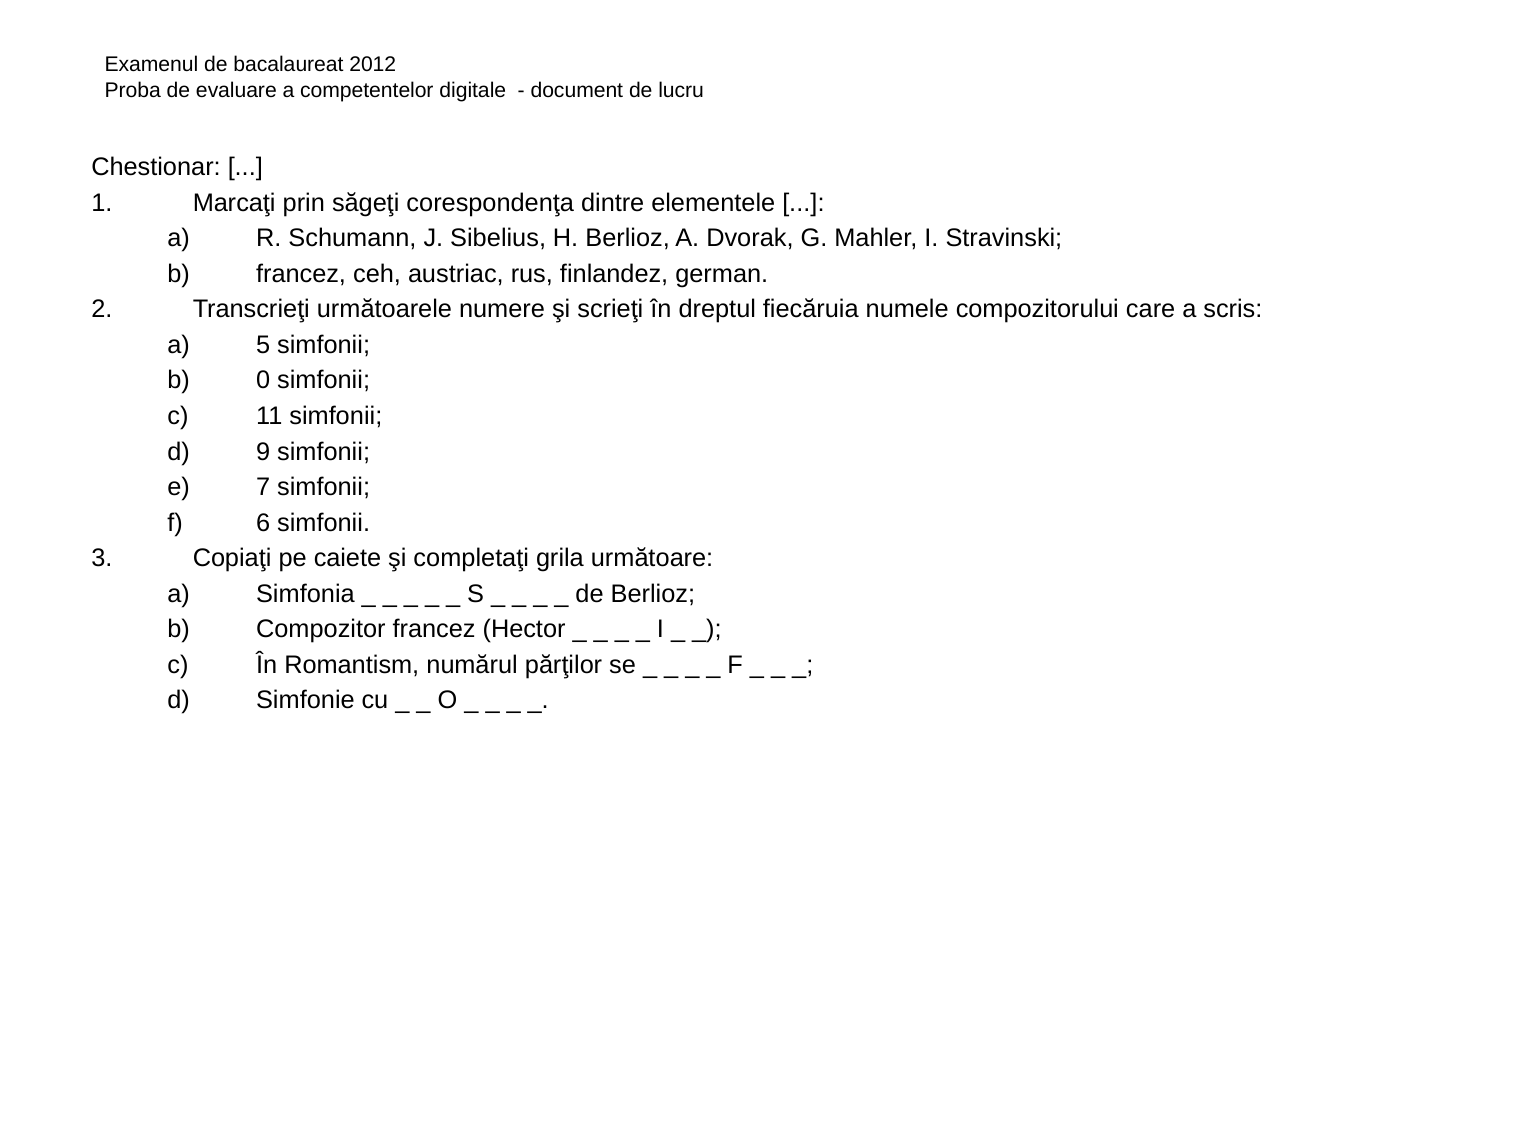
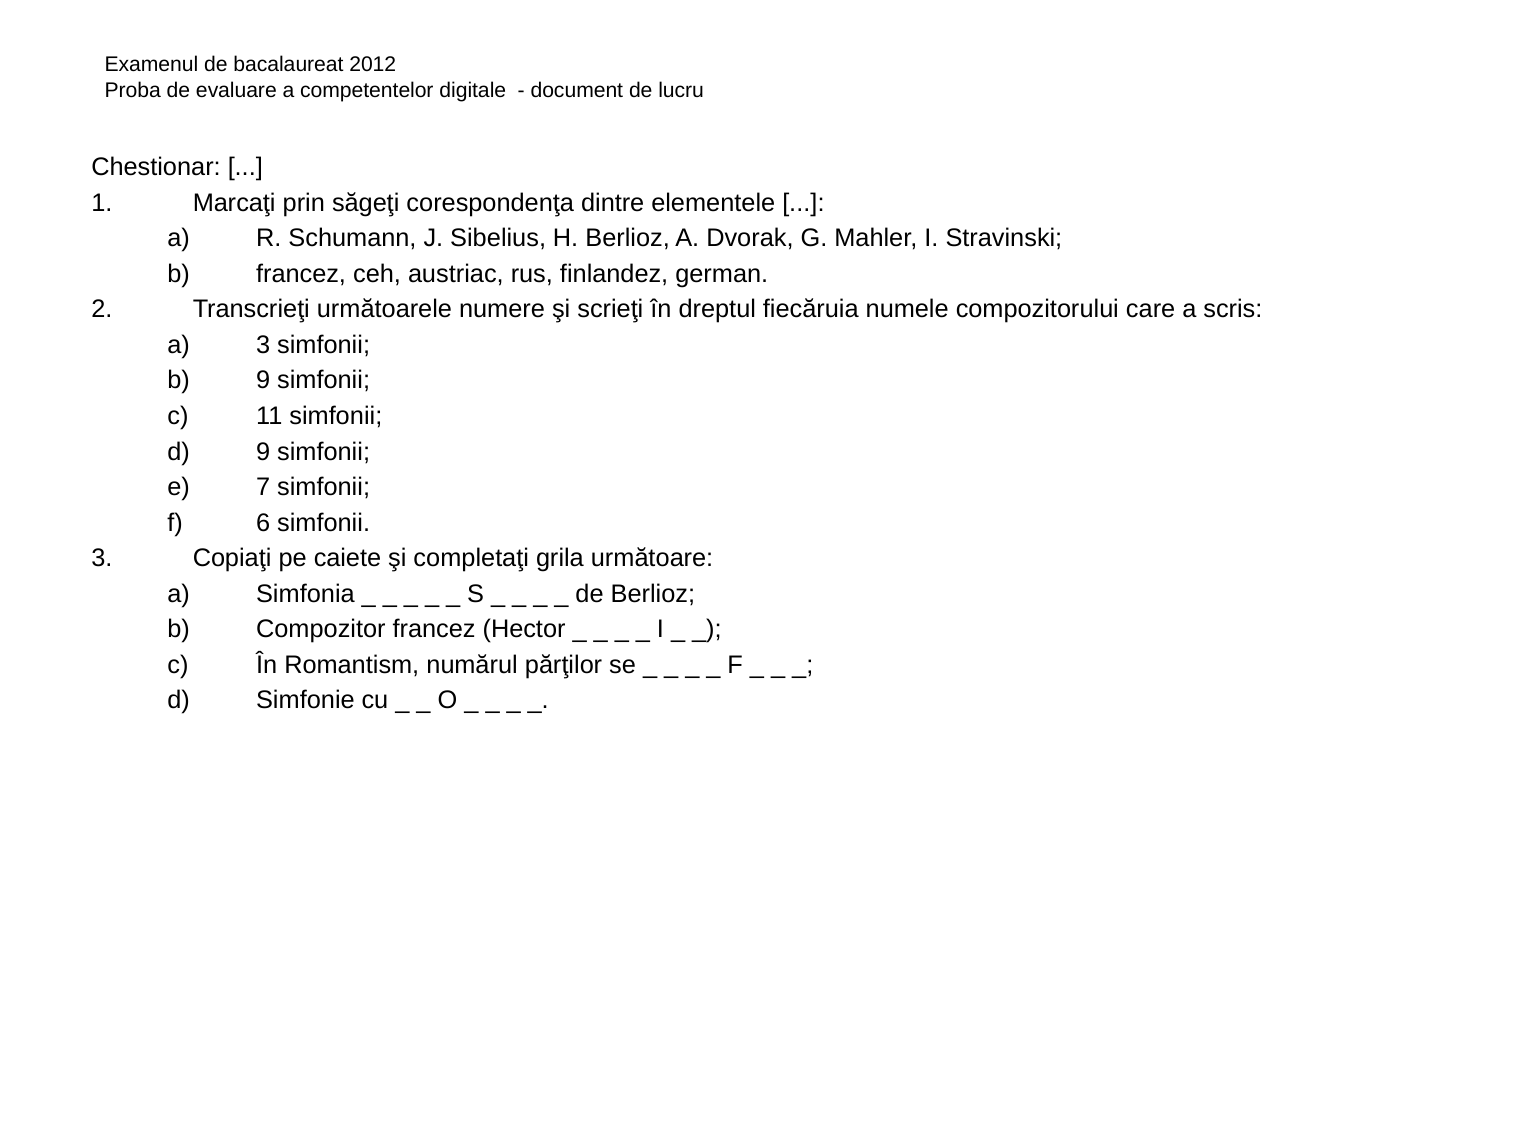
a 5: 5 -> 3
0 at (263, 380): 0 -> 9
